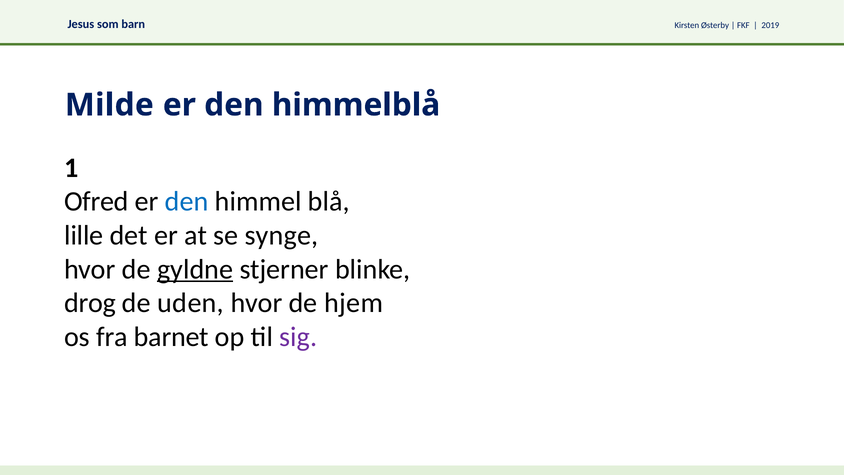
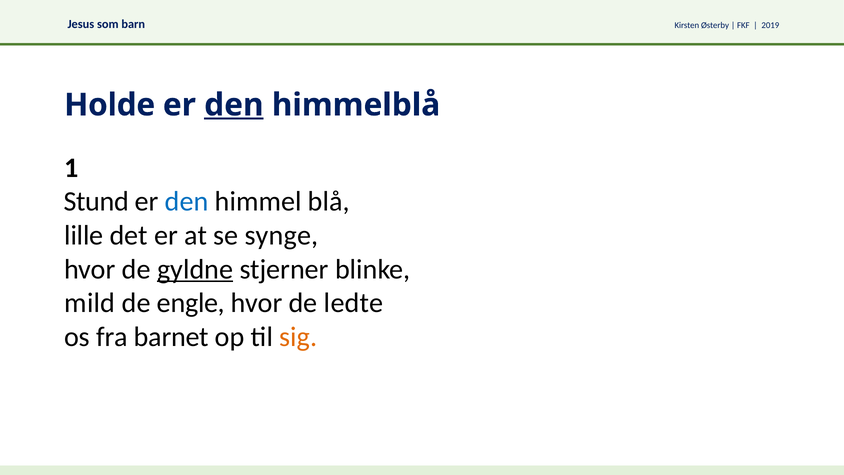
Milde: Milde -> Holde
den at (234, 105) underline: none -> present
Ofred: Ofred -> Stund
drog: drog -> mild
uden: uden -> engle
hjem: hjem -> ledte
sig colour: purple -> orange
